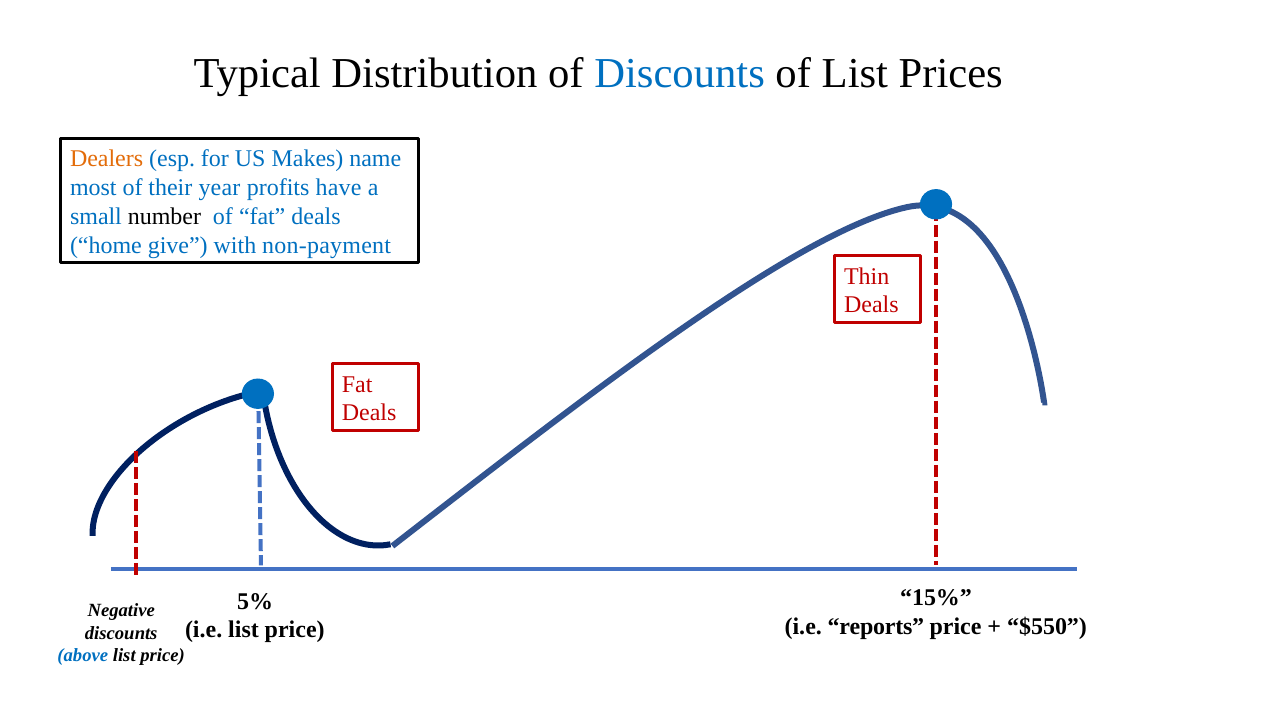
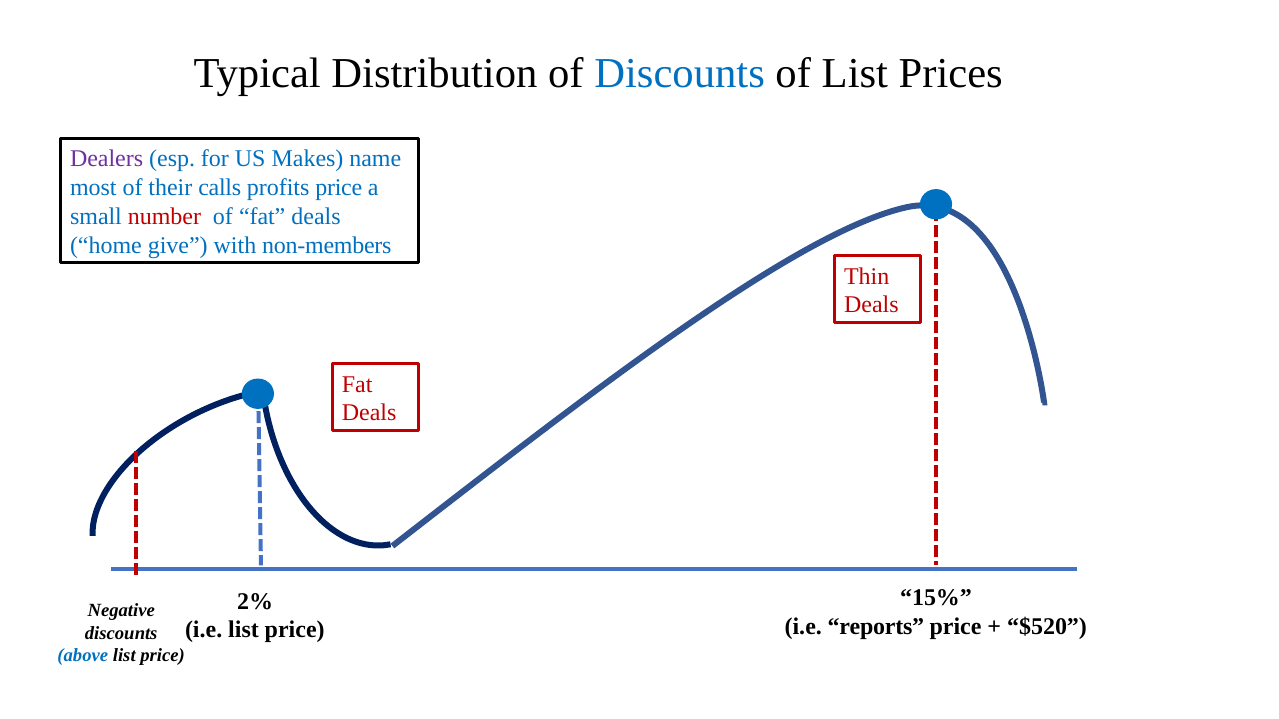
Dealers colour: orange -> purple
year: year -> calls
profits have: have -> price
number colour: black -> red
non-payment: non-payment -> non-members
5%: 5% -> 2%
$550: $550 -> $520
